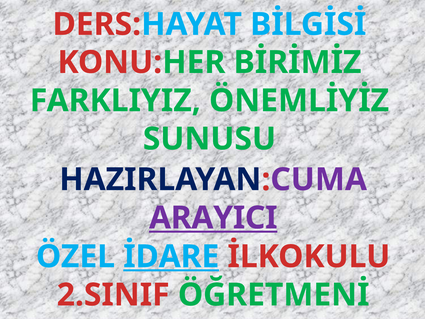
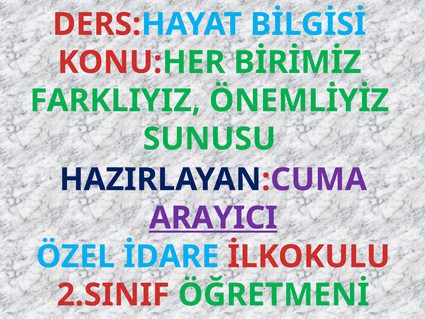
İDARE underline: present -> none
